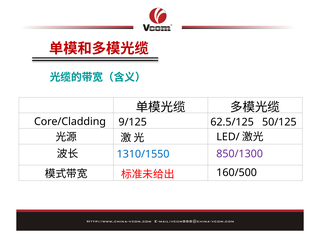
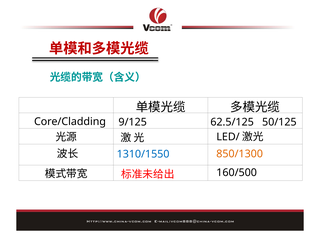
850/1300 colour: purple -> orange
